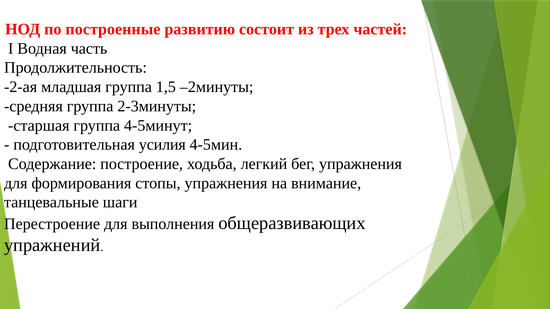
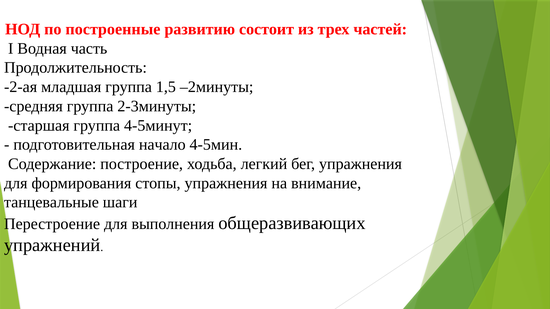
усилия: усилия -> начало
